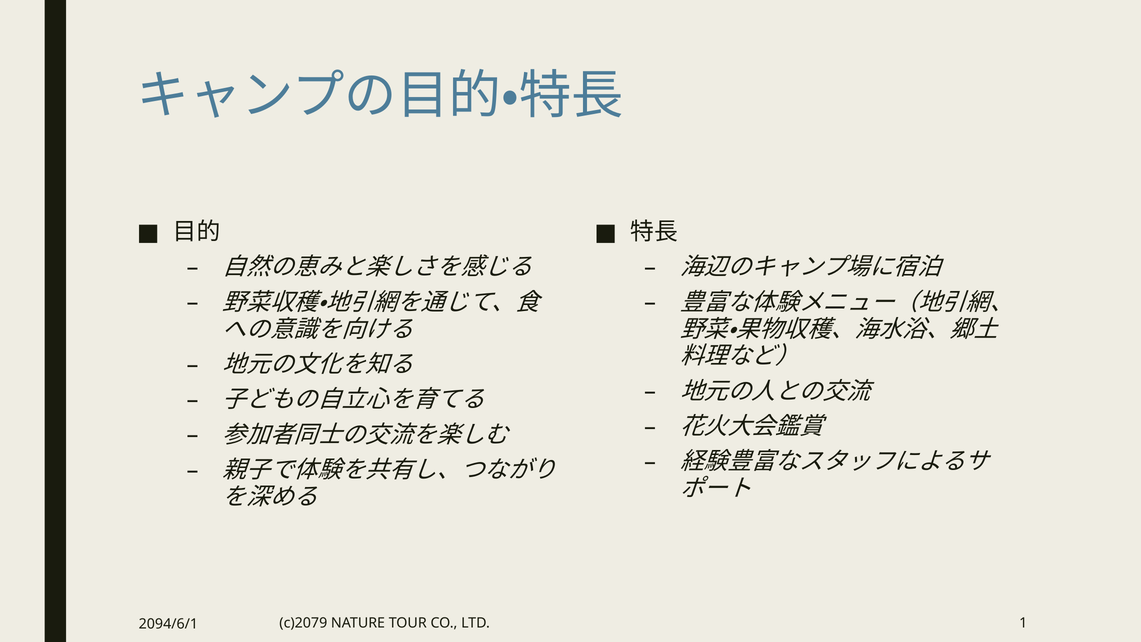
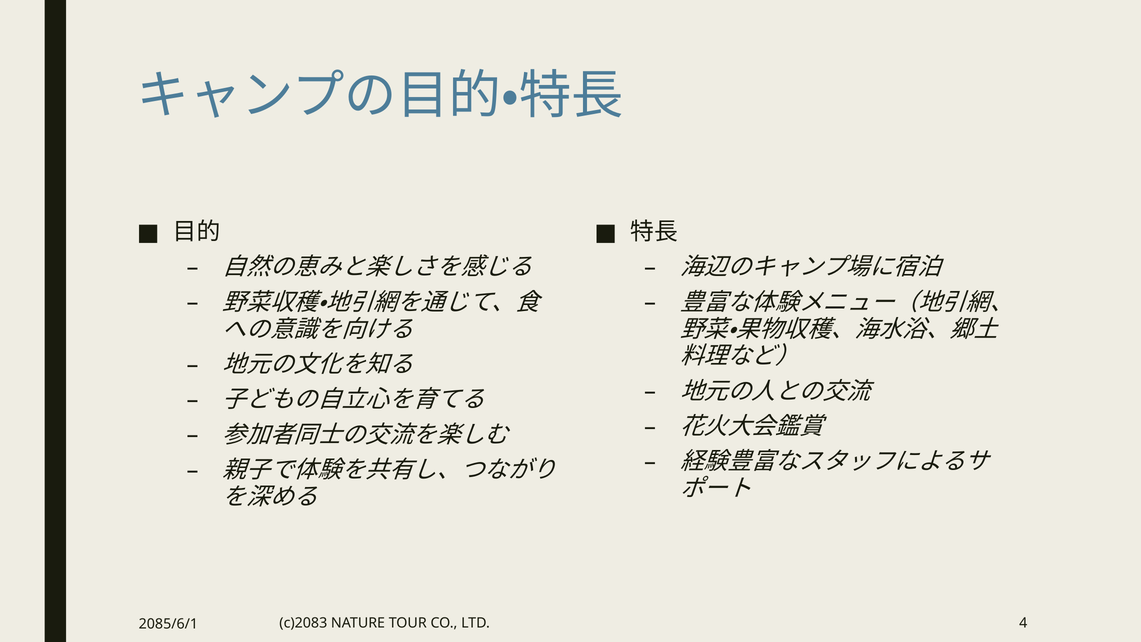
c)2079: c)2079 -> c)2083
1: 1 -> 4
2094/6/1: 2094/6/1 -> 2085/6/1
